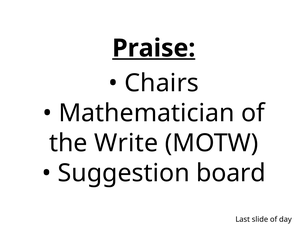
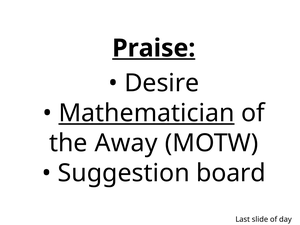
Chairs: Chairs -> Desire
Mathematician underline: none -> present
Write: Write -> Away
